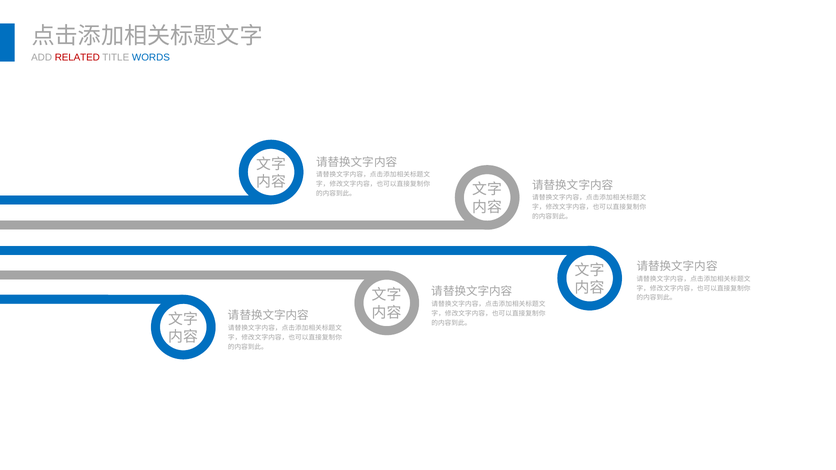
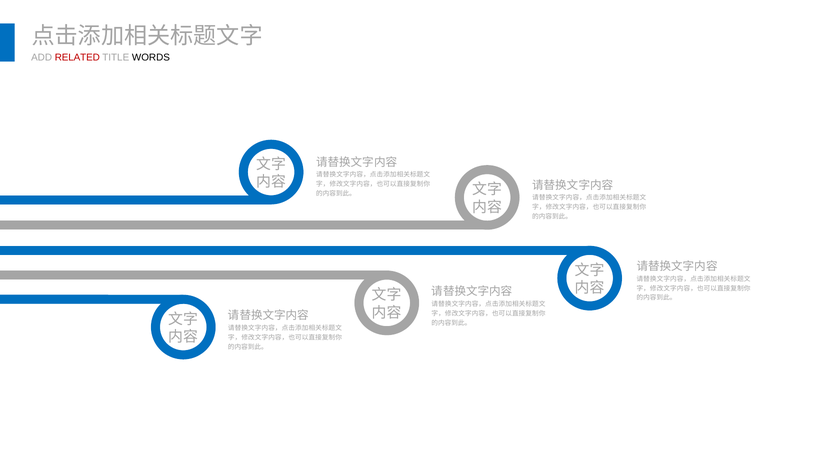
WORDS colour: blue -> black
